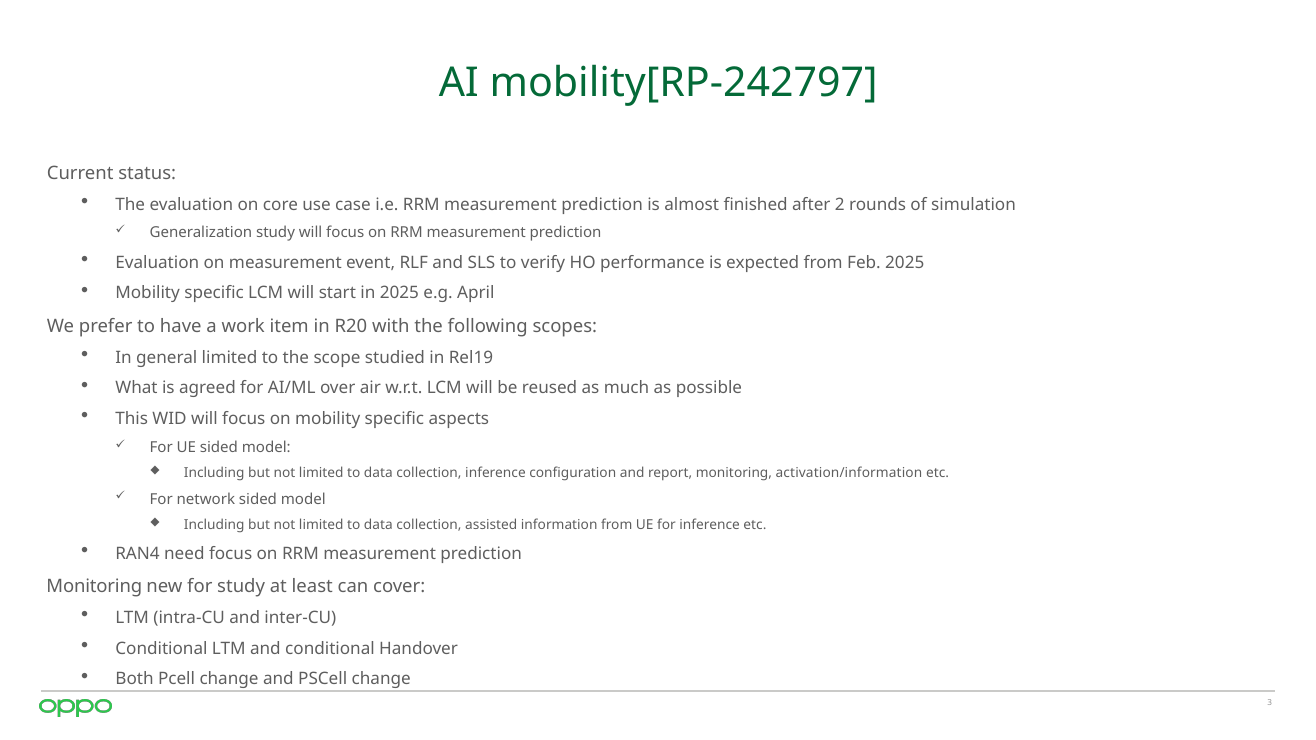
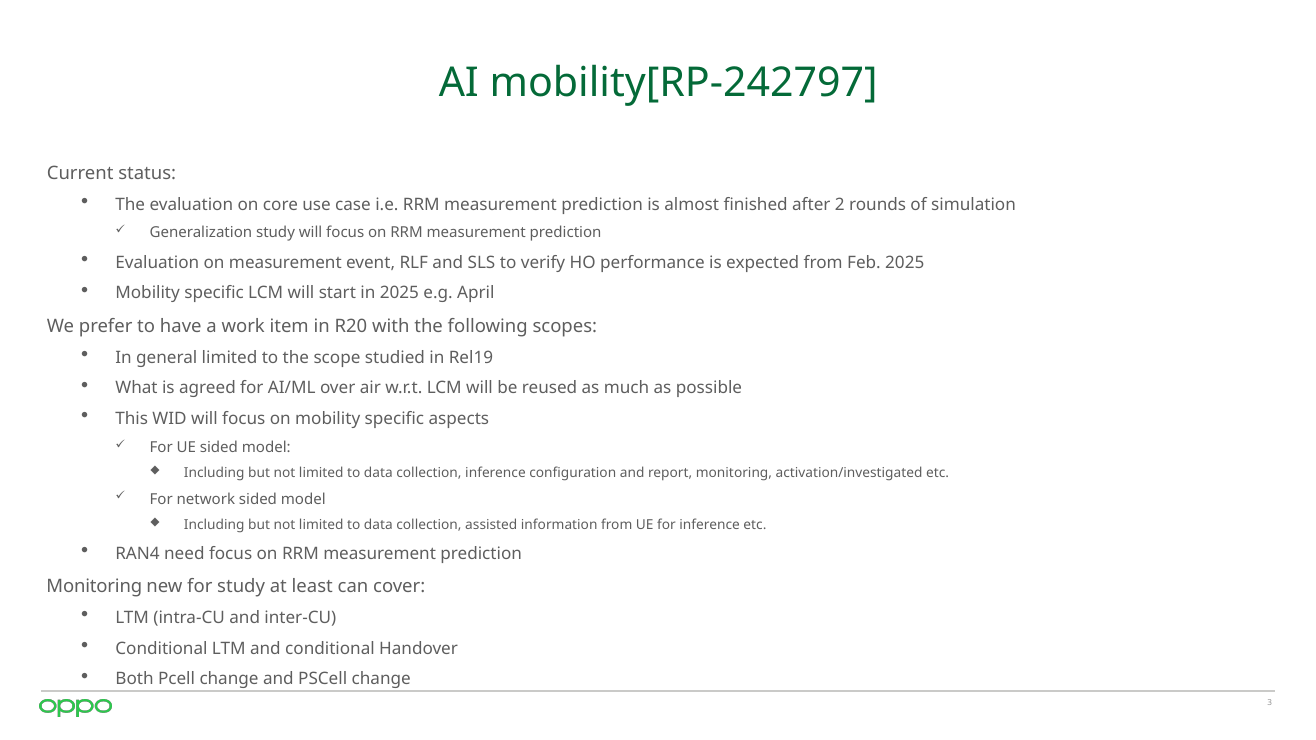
activation/information: activation/information -> activation/investigated
